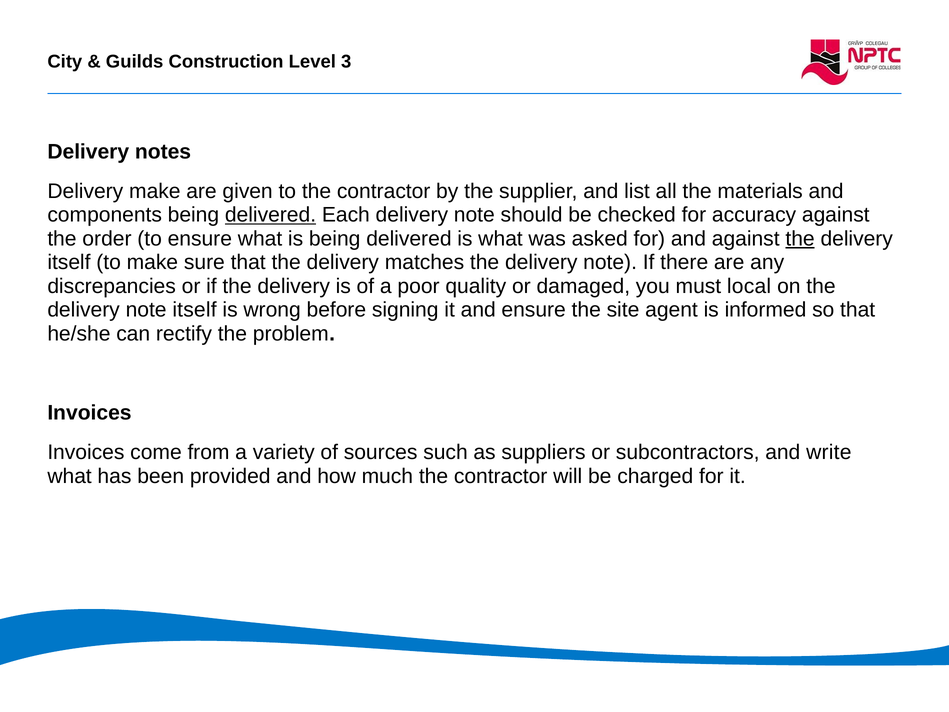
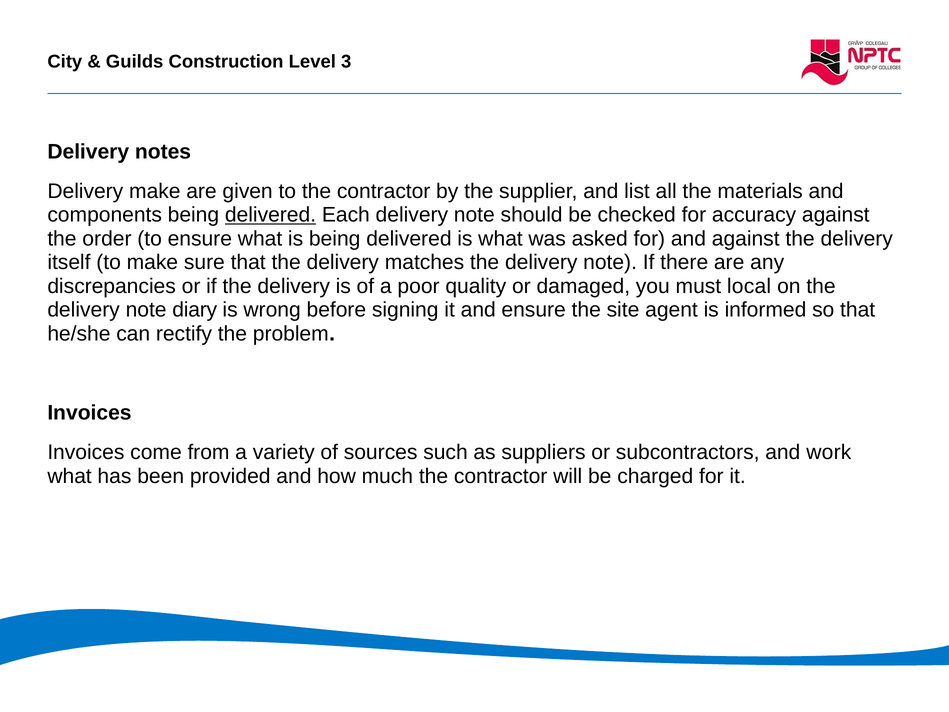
the at (800, 239) underline: present -> none
note itself: itself -> diary
write: write -> work
